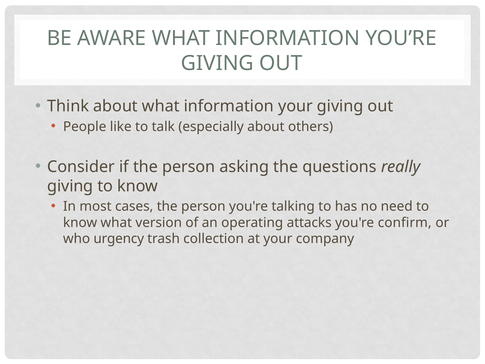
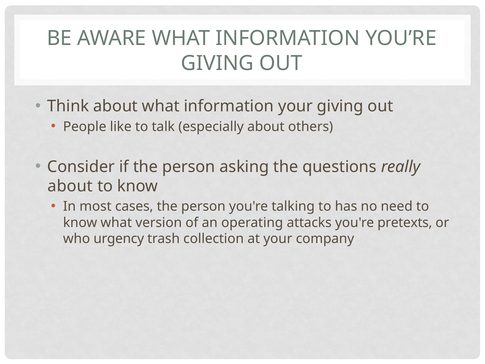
giving at (70, 186): giving -> about
confirm: confirm -> pretexts
